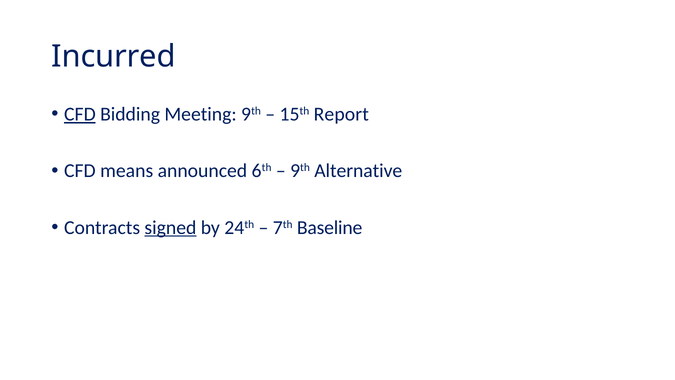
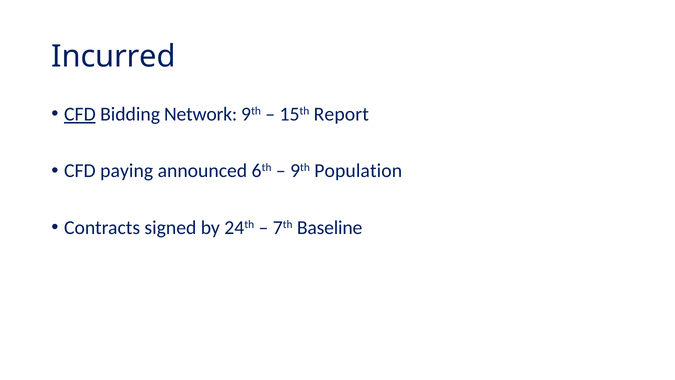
Meeting: Meeting -> Network
means: means -> paying
Alternative: Alternative -> Population
signed underline: present -> none
